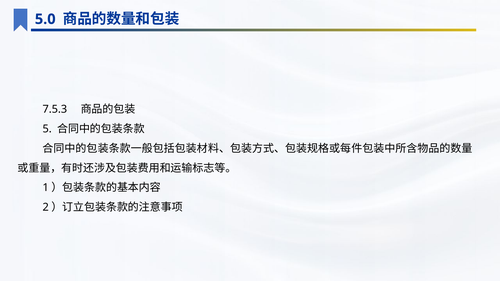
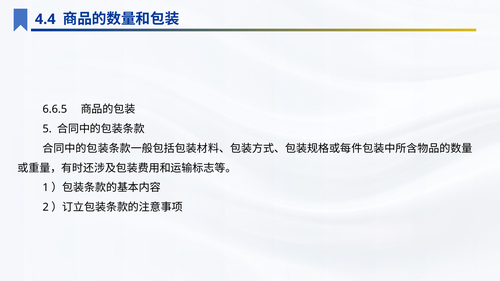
5.0: 5.0 -> 4.4
7.5.3: 7.5.3 -> 6.6.5
